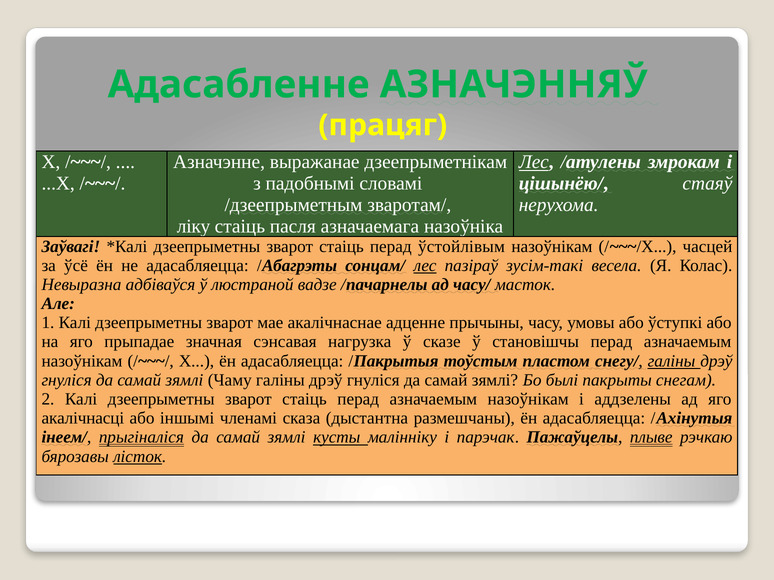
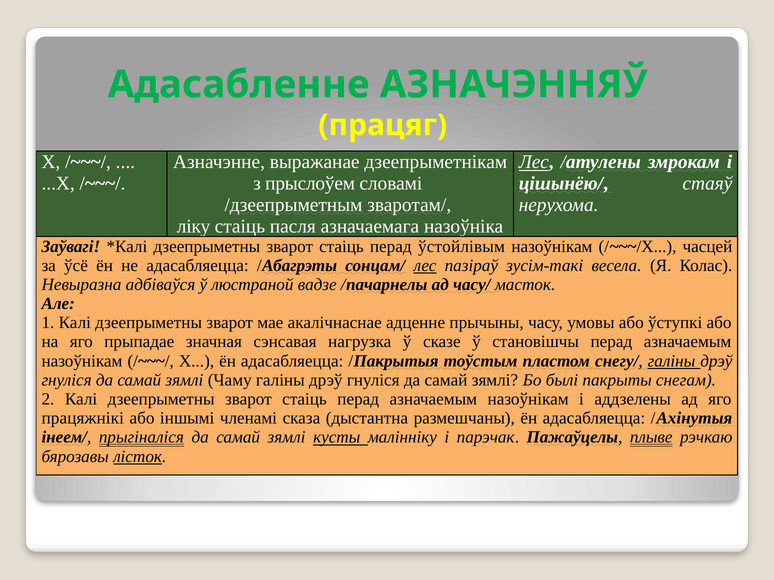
падобнымі: падобнымі -> прыслоўем
акалічнасці: акалічнасці -> працяжнікі
